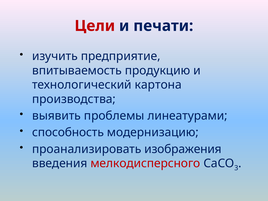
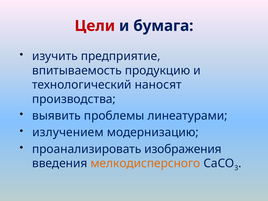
печати: печати -> бумага
картона: картона -> наносят
способность: способность -> излучением
мелкодисперсного colour: red -> orange
